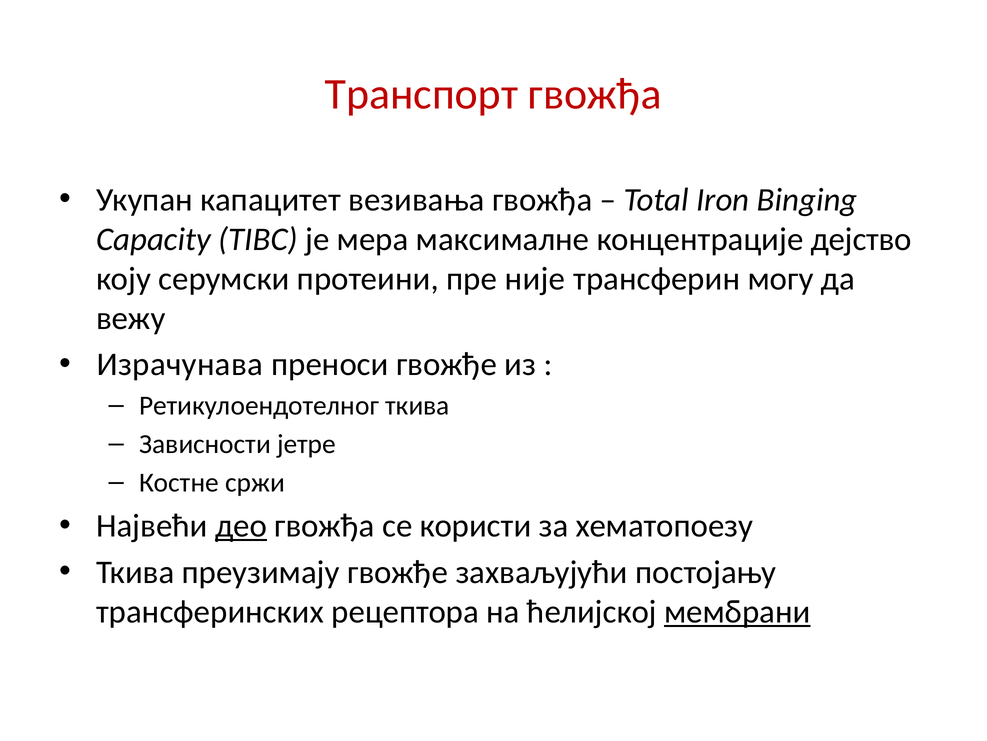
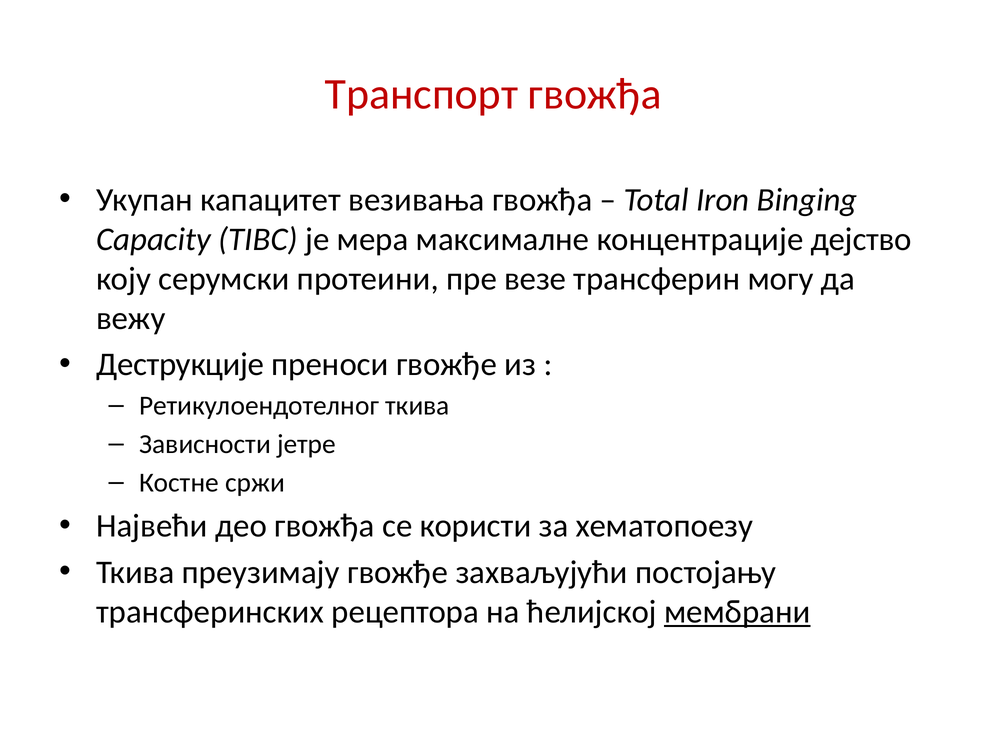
није: није -> везе
Израчунава: Израчунава -> Деструкције
део underline: present -> none
